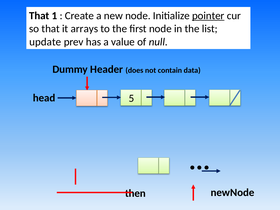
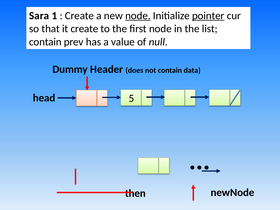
That at (39, 16): That -> Sara
node at (138, 16) underline: none -> present
it arrays: arrays -> create
update at (45, 42): update -> contain
